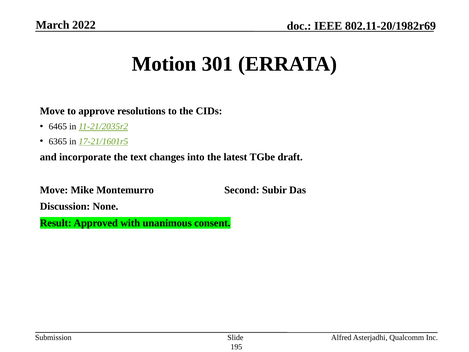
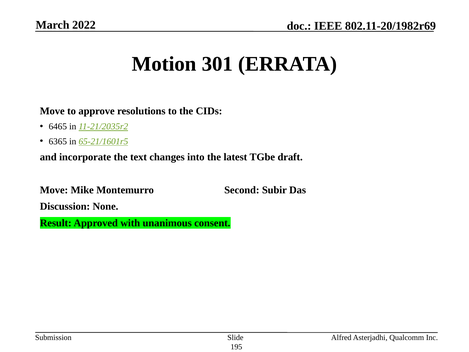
17-21/1601r5: 17-21/1601r5 -> 65-21/1601r5
